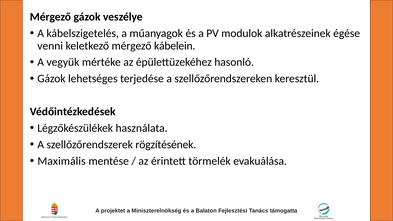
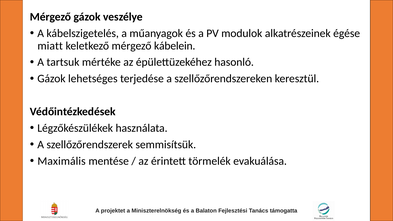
venni: venni -> miatt
vegyük: vegyük -> tartsuk
rögzítésének: rögzítésének -> semmisítsük
